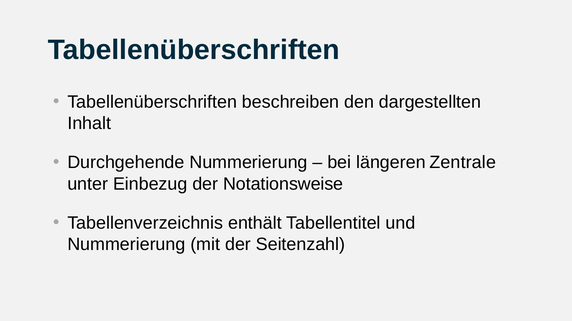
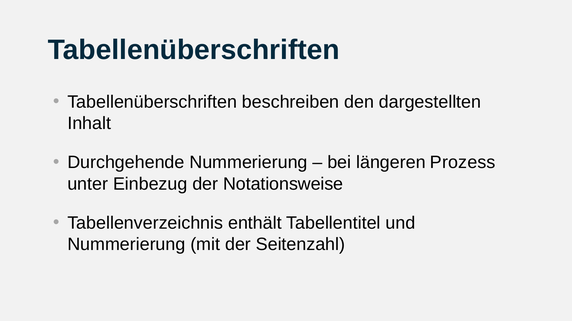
Zentrale: Zentrale -> Prozess
